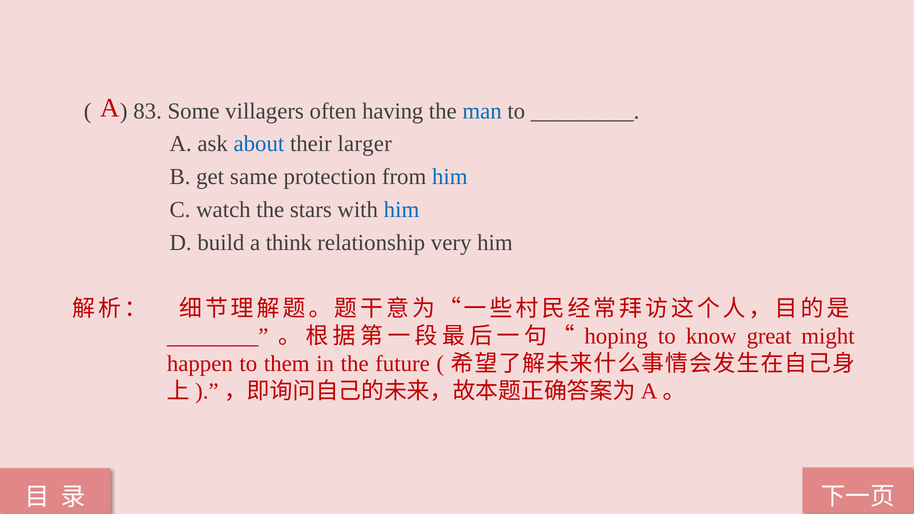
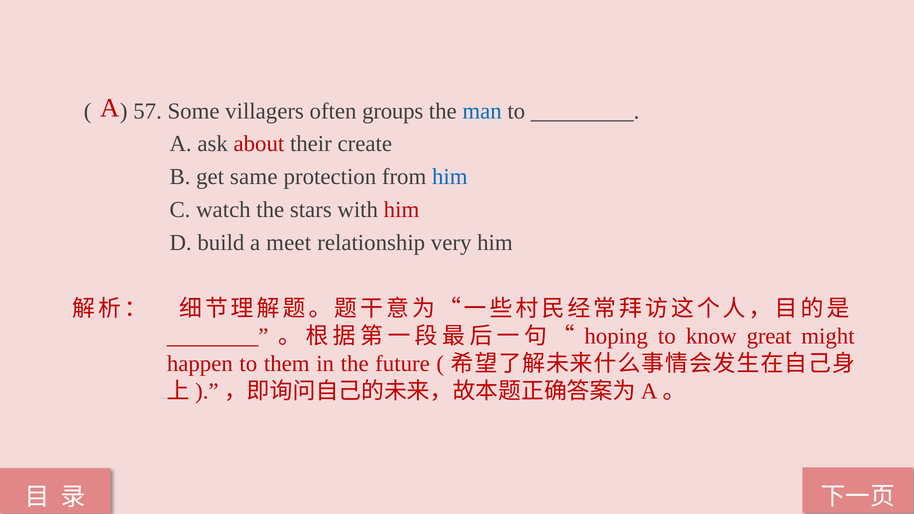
83: 83 -> 57
having: having -> groups
about colour: blue -> red
larger: larger -> create
him at (402, 210) colour: blue -> red
think: think -> meet
